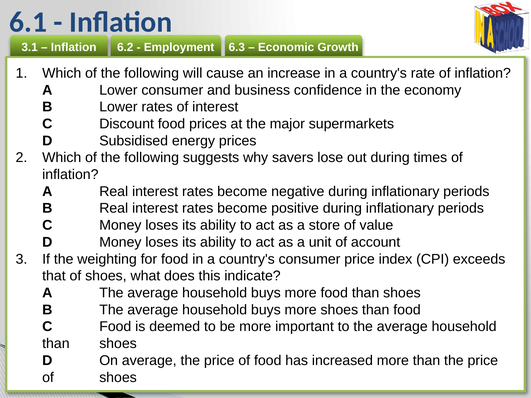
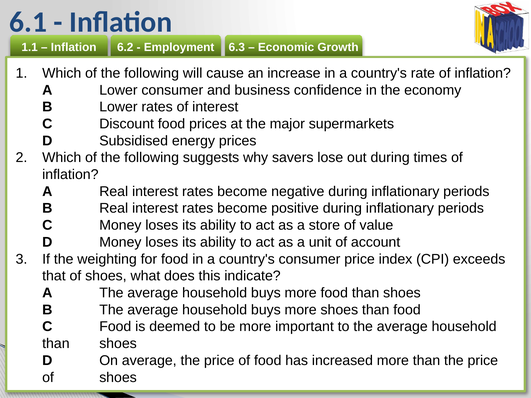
3.1: 3.1 -> 1.1
